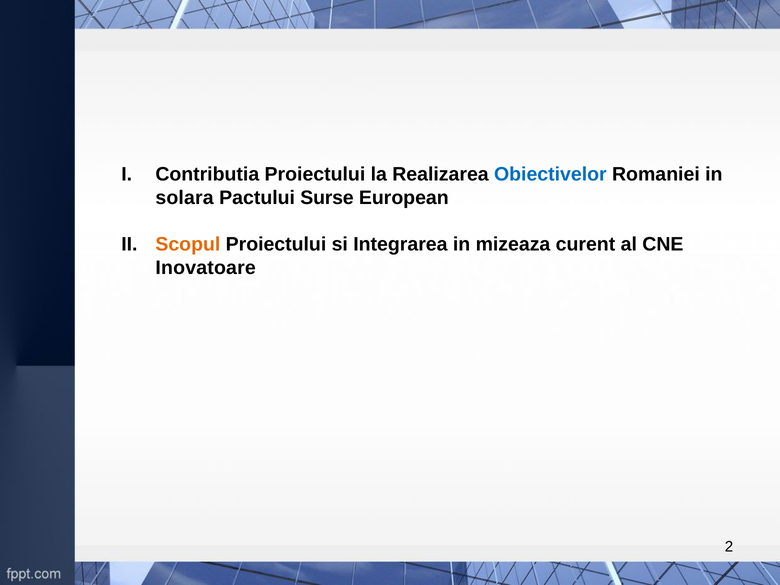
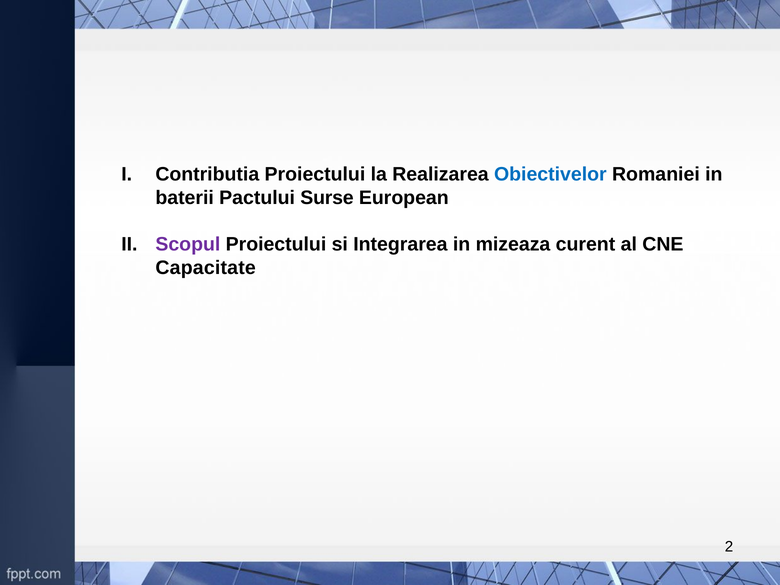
solara: solara -> baterii
Scopul colour: orange -> purple
Inovatoare: Inovatoare -> Capacitate
